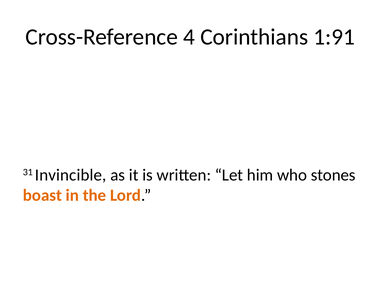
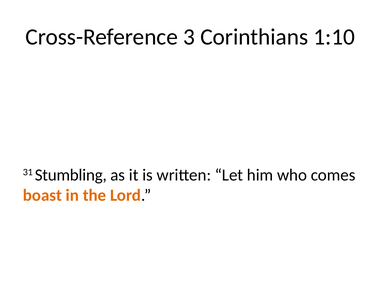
4: 4 -> 3
1:91: 1:91 -> 1:10
Invincible: Invincible -> Stumbling
stones: stones -> comes
